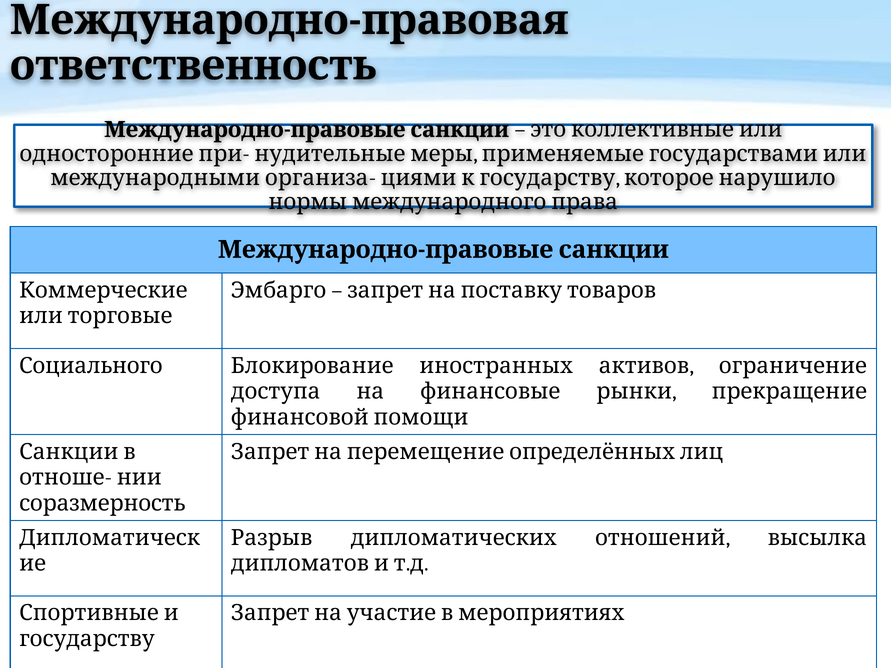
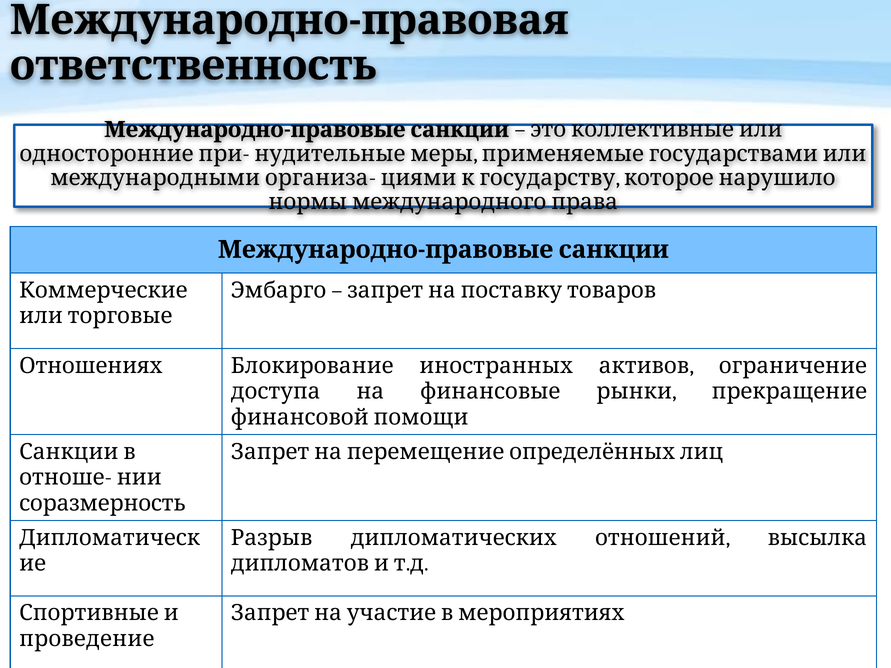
Социального: Социального -> Отношениях
государству: государству -> проведение
